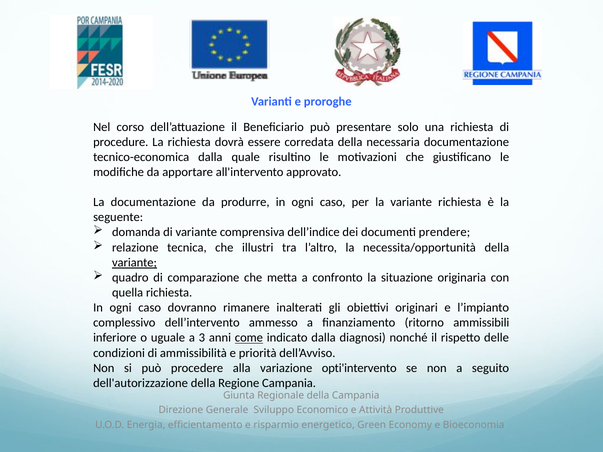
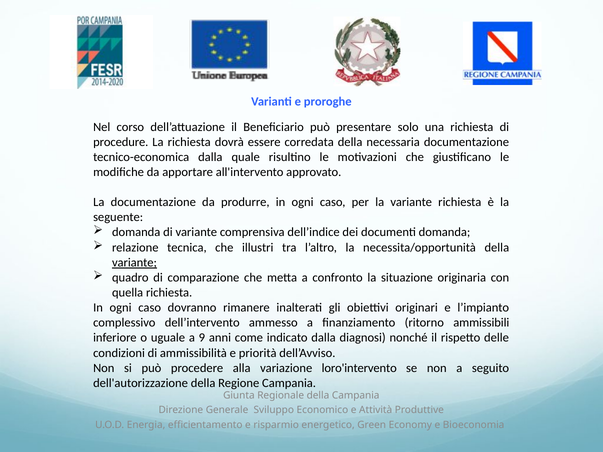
documenti prendere: prendere -> domanda
3: 3 -> 9
come underline: present -> none
opti'intervento: opti'intervento -> loro'intervento
